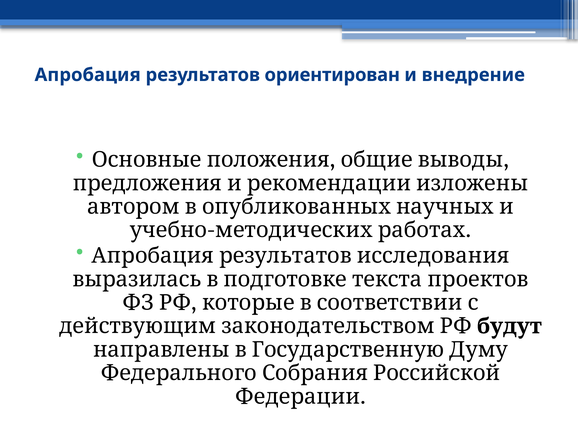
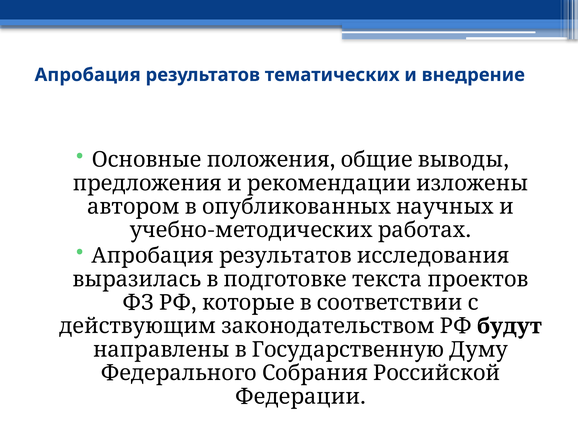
ориентирован: ориентирован -> тематических
